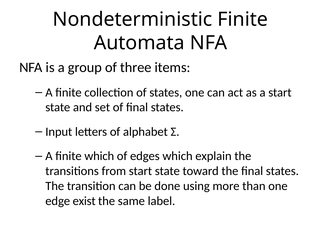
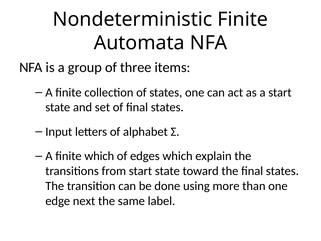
exist: exist -> next
